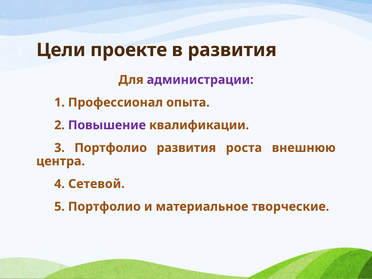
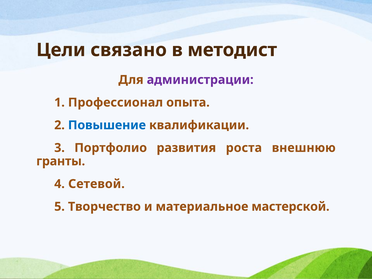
проекте: проекте -> связано
в развития: развития -> методист
Повышение colour: purple -> blue
центра: центра -> гранты
5 Портфолио: Портфолио -> Творчество
творческие: творческие -> мастерской
